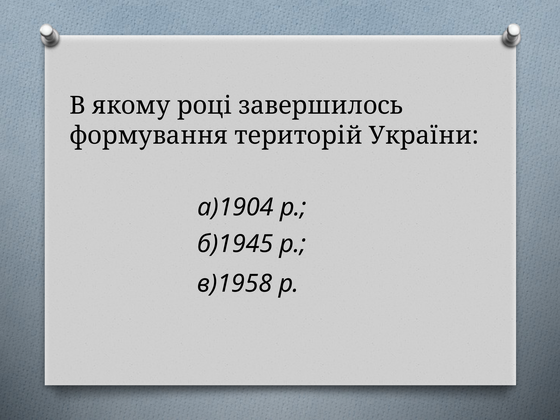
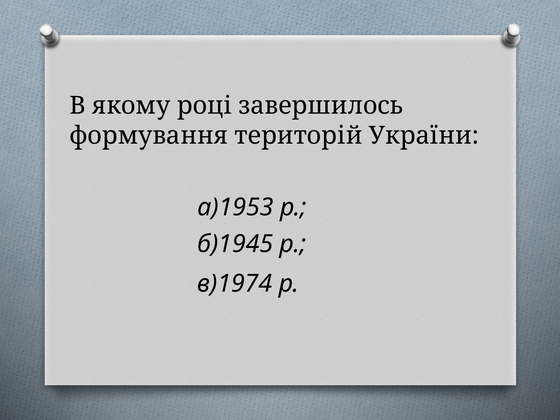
а)1904: а)1904 -> а)1953
в)1958: в)1958 -> в)1974
